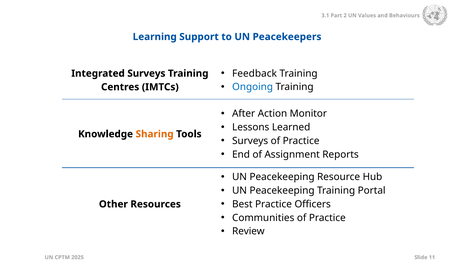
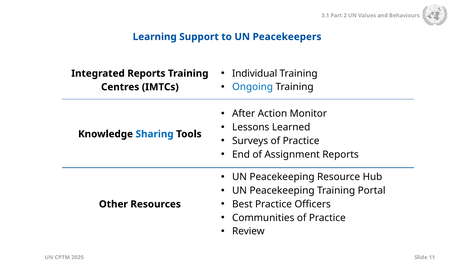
Feedback: Feedback -> Individual
Integrated Surveys: Surveys -> Reports
Sharing colour: orange -> blue
